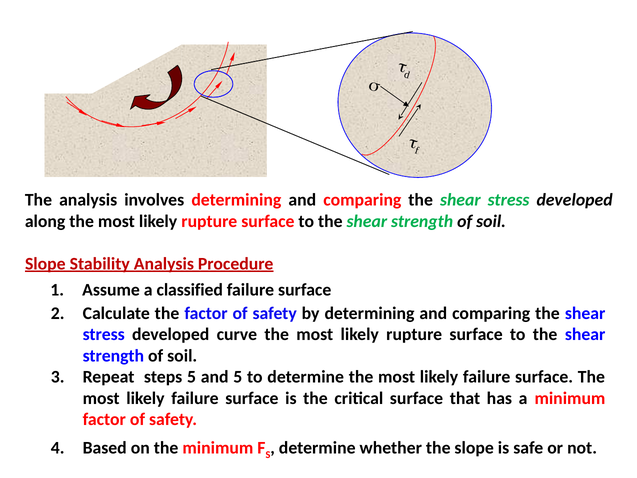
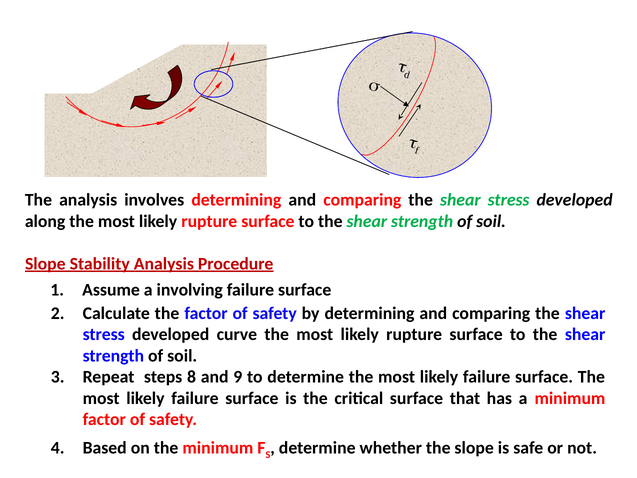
classified: classified -> involving
steps 5: 5 -> 8
and 5: 5 -> 9
